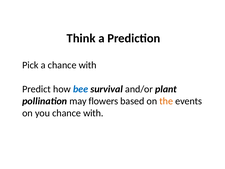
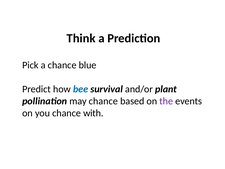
a chance with: with -> blue
may flowers: flowers -> chance
the colour: orange -> purple
